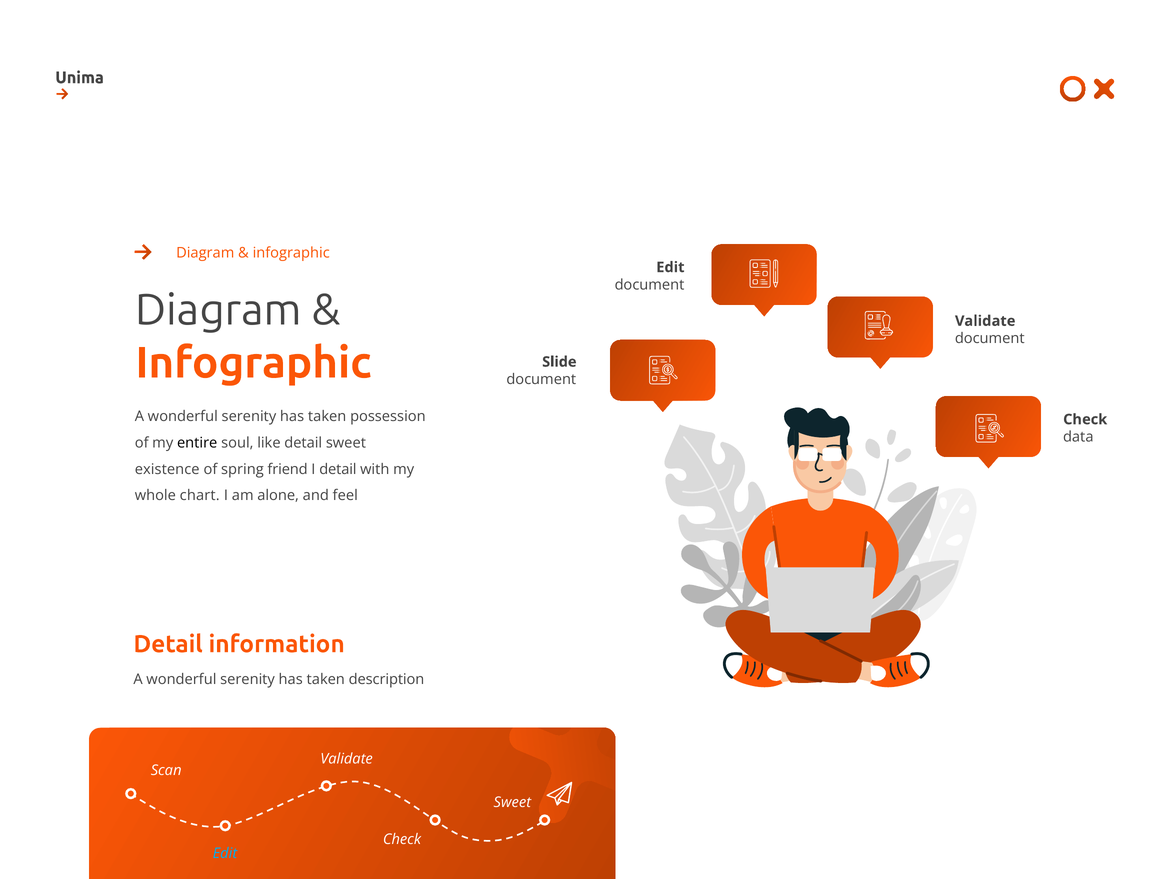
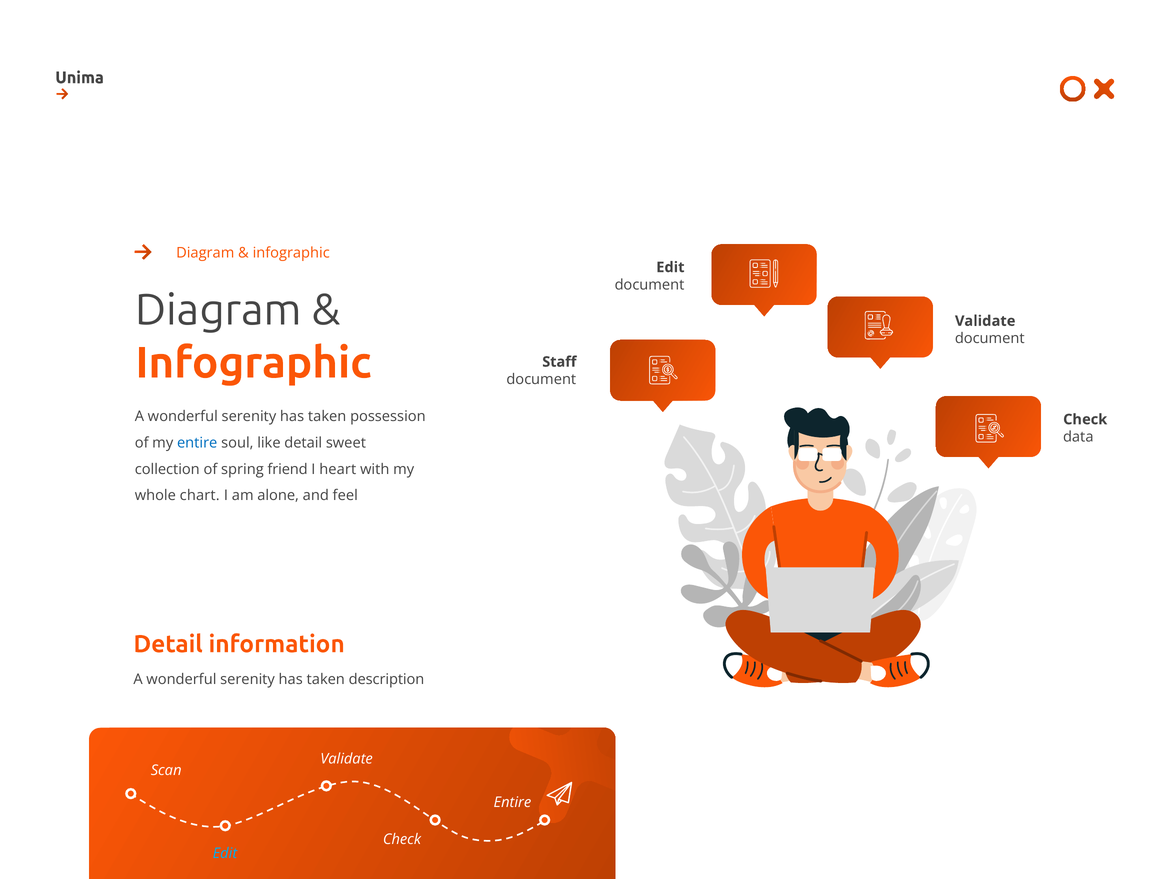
Slide: Slide -> Staff
entire at (197, 443) colour: black -> blue
existence: existence -> collection
I detail: detail -> heart
Sweet at (512, 802): Sweet -> Entire
